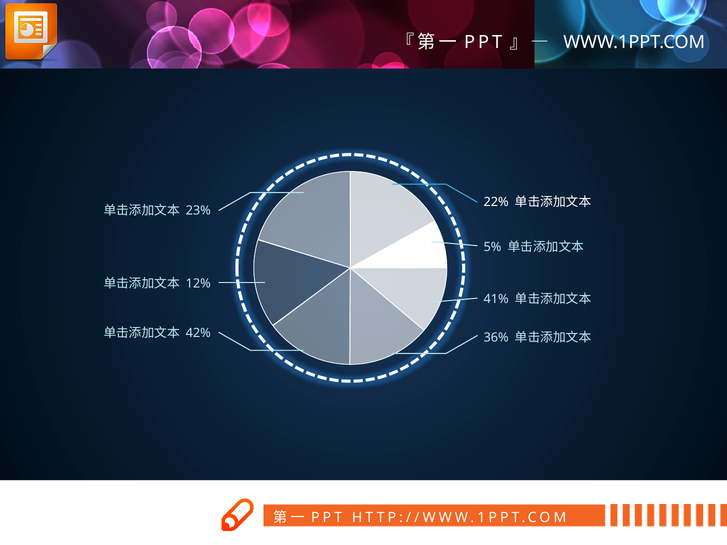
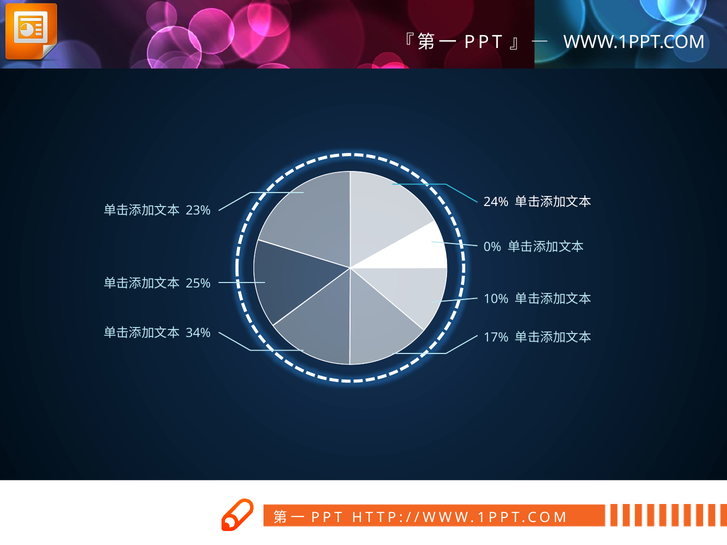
22%: 22% -> 24%
5%: 5% -> 0%
12%: 12% -> 25%
41%: 41% -> 10%
42%: 42% -> 34%
36%: 36% -> 17%
